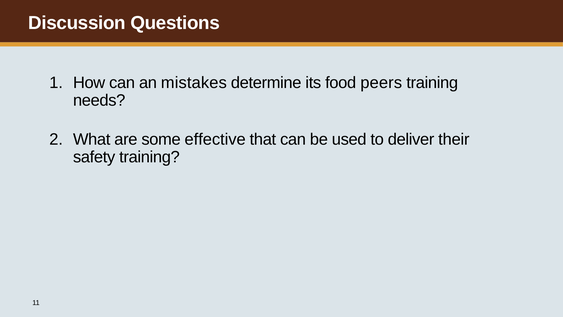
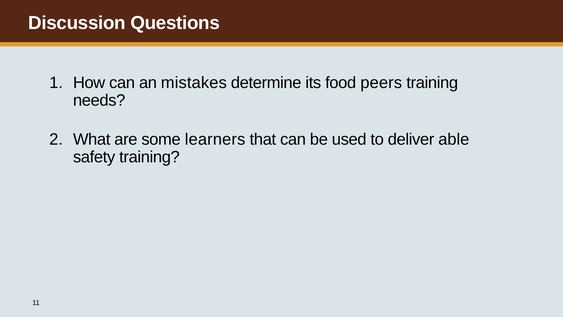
effective: effective -> learners
their: their -> able
